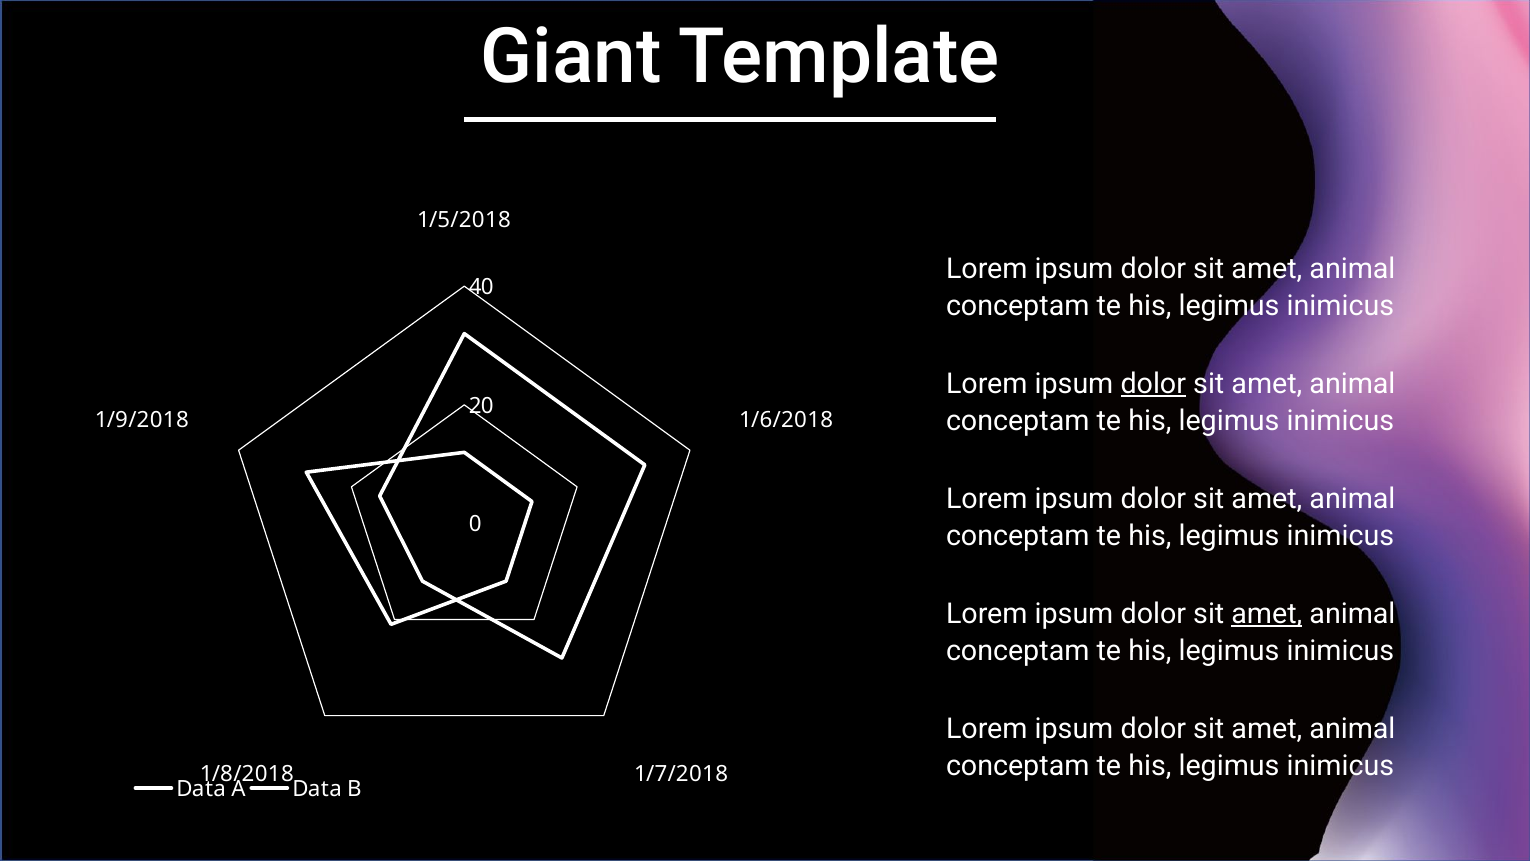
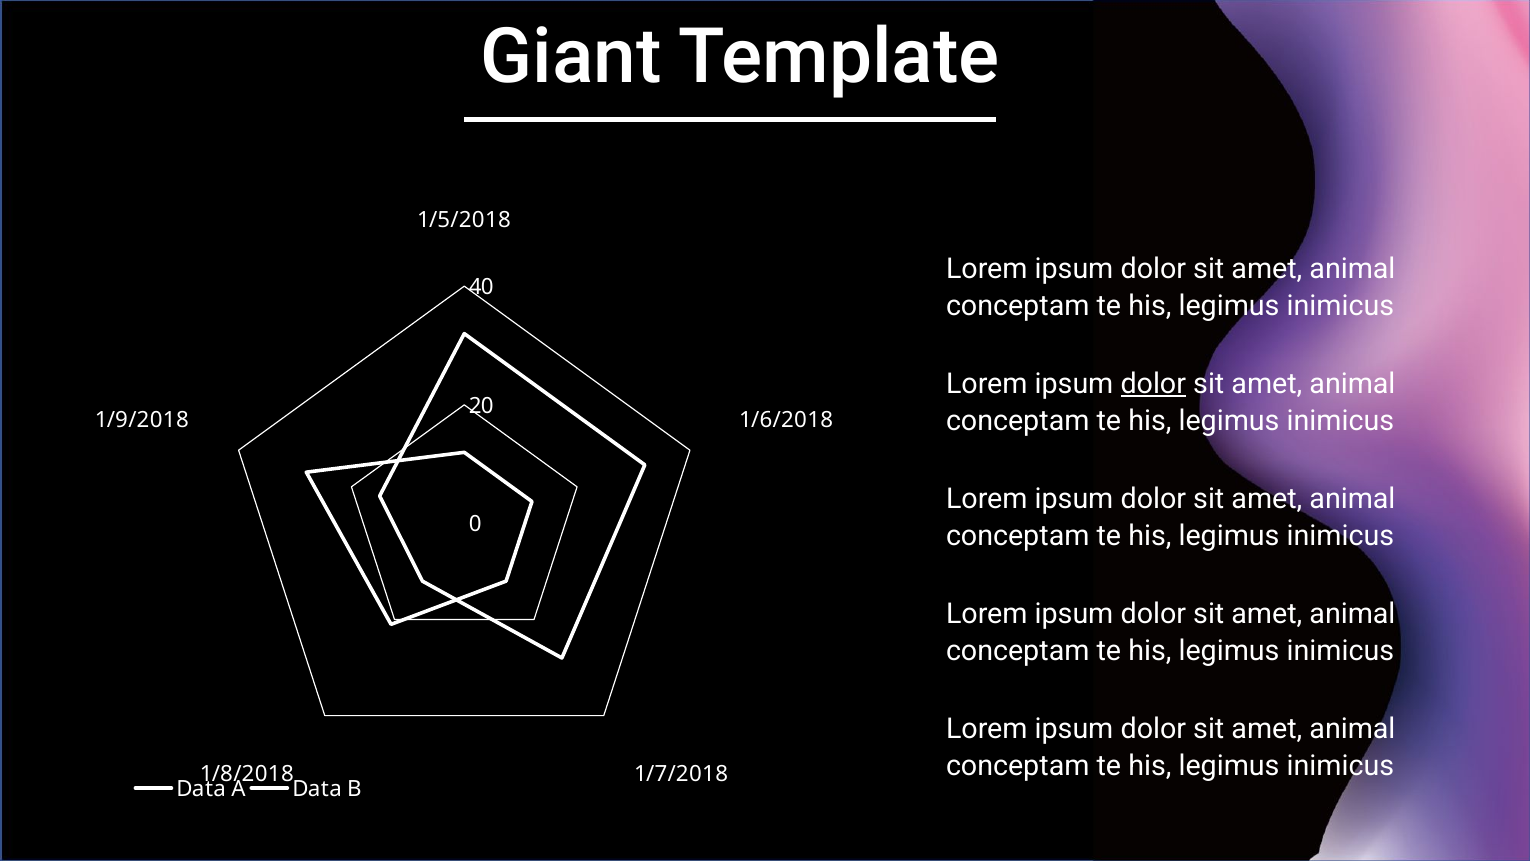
amet at (1267, 614) underline: present -> none
